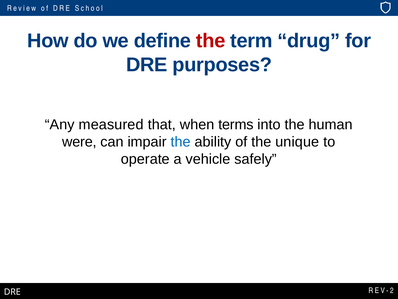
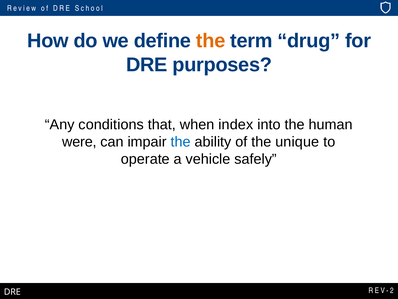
the at (211, 41) colour: red -> orange
measured: measured -> conditions
terms: terms -> index
